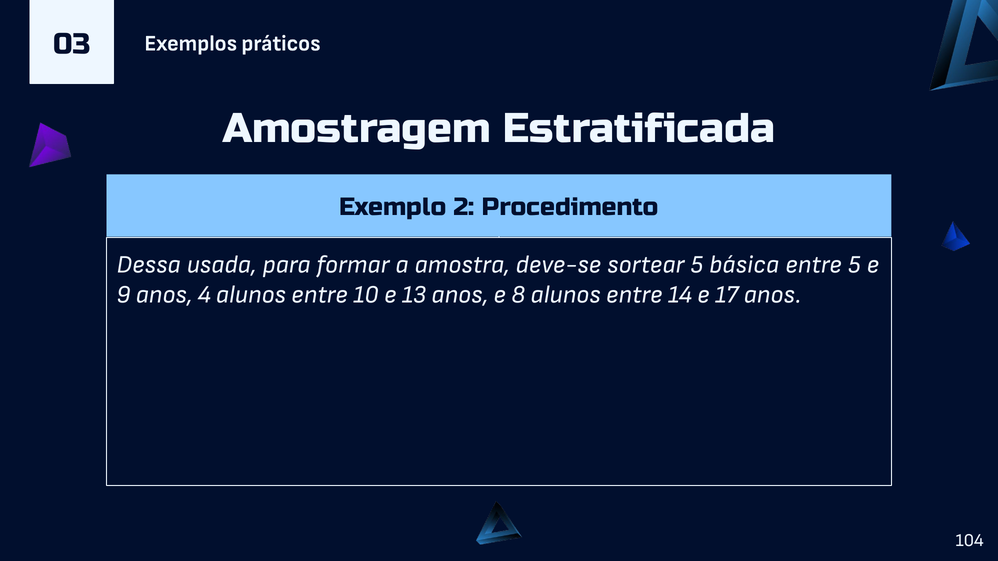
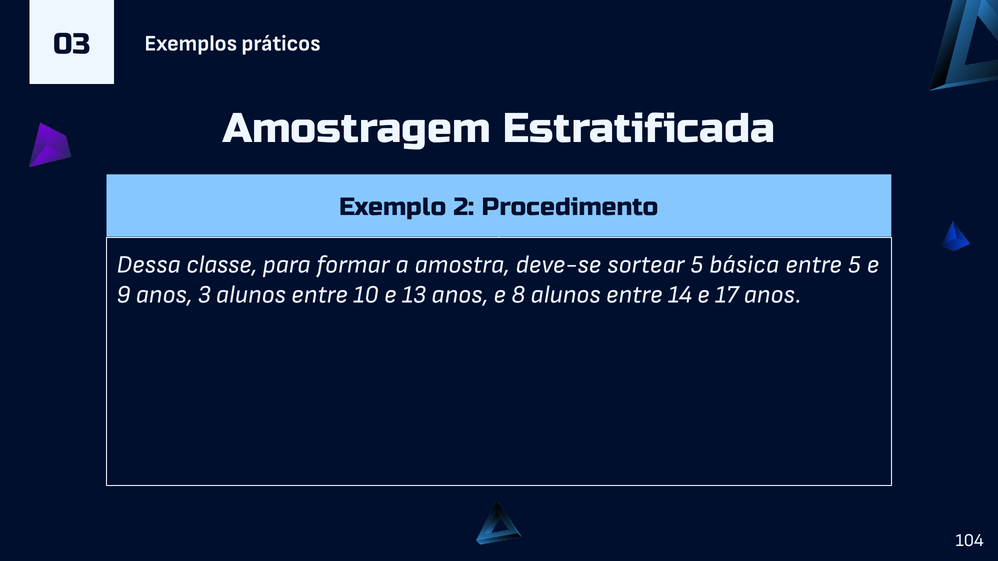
usada: usada -> classe
4: 4 -> 3
